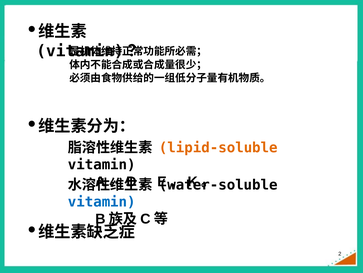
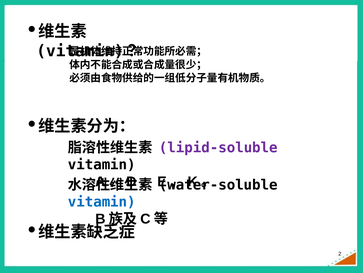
lipid-soluble colour: orange -> purple
